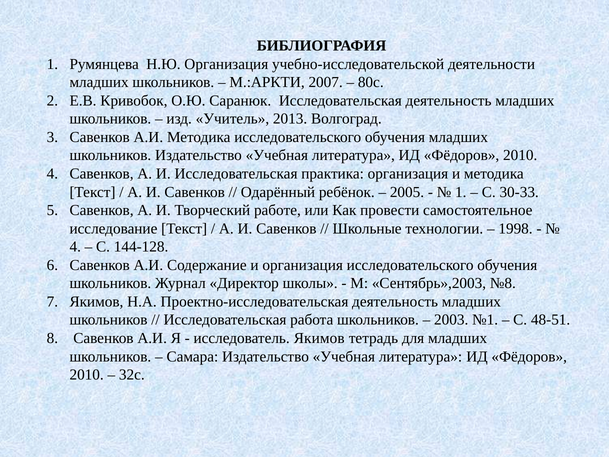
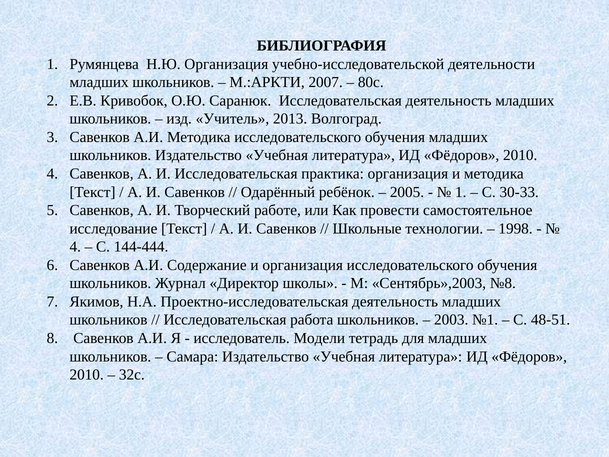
144-128: 144-128 -> 144-444
исследователь Якимов: Якимов -> Модели
